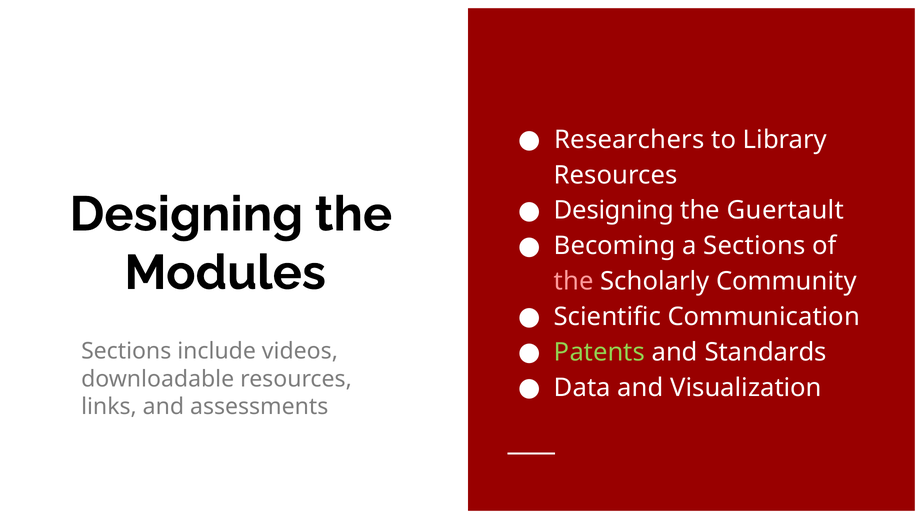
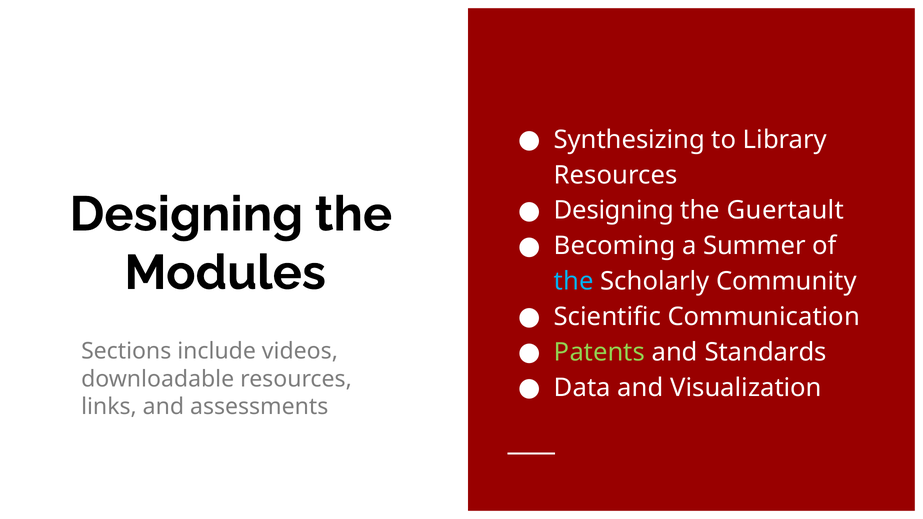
Researchers: Researchers -> Synthesizing
a Sections: Sections -> Summer
the at (574, 281) colour: pink -> light blue
